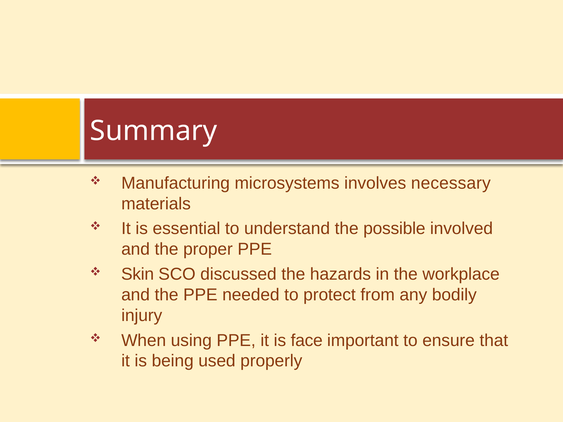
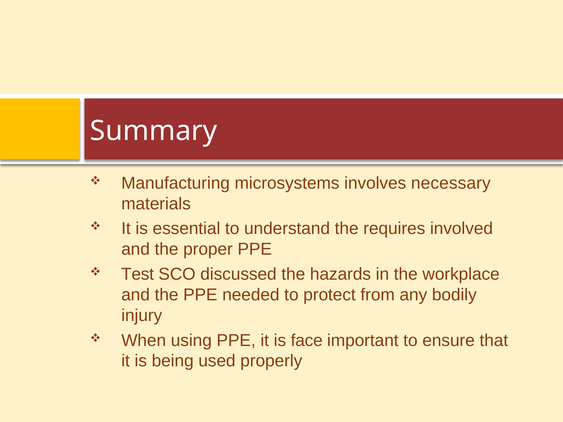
possible: possible -> requires
Skin: Skin -> Test
